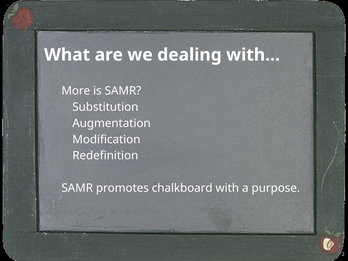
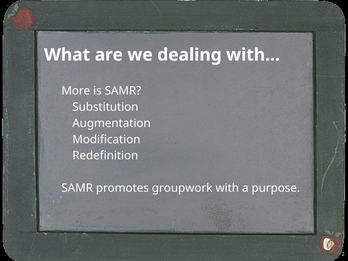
chalkboard: chalkboard -> groupwork
